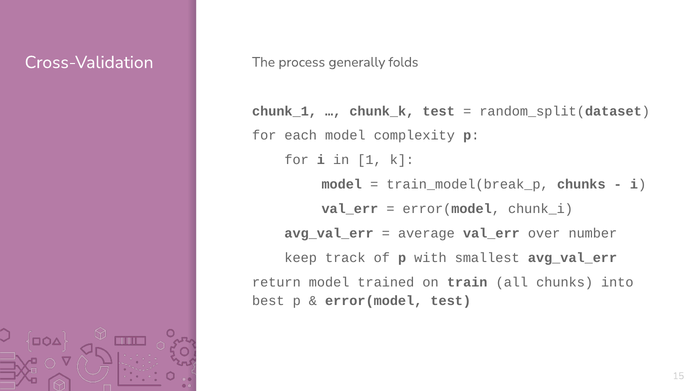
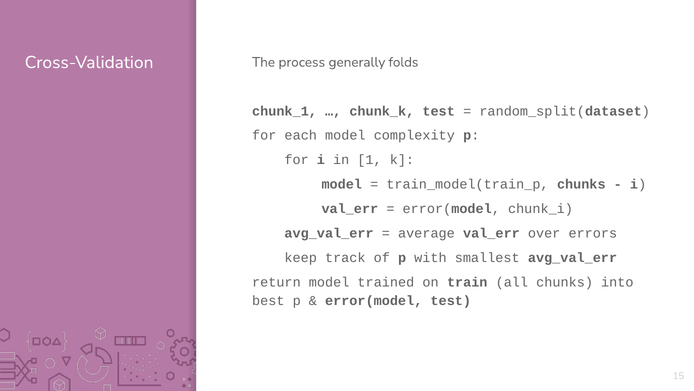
train_model(break_p: train_model(break_p -> train_model(train_p
number: number -> errors
